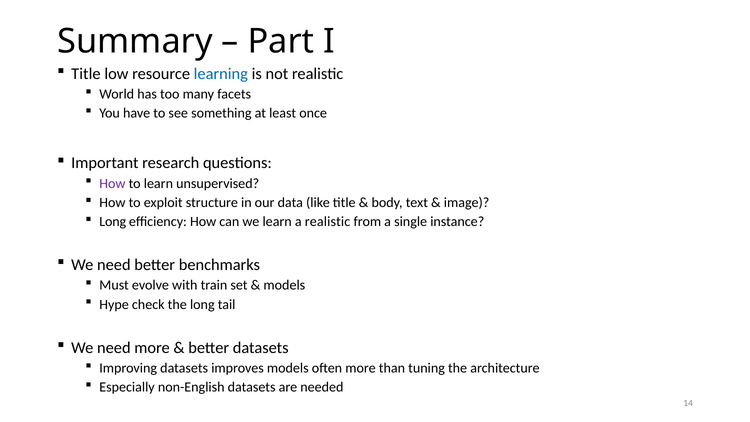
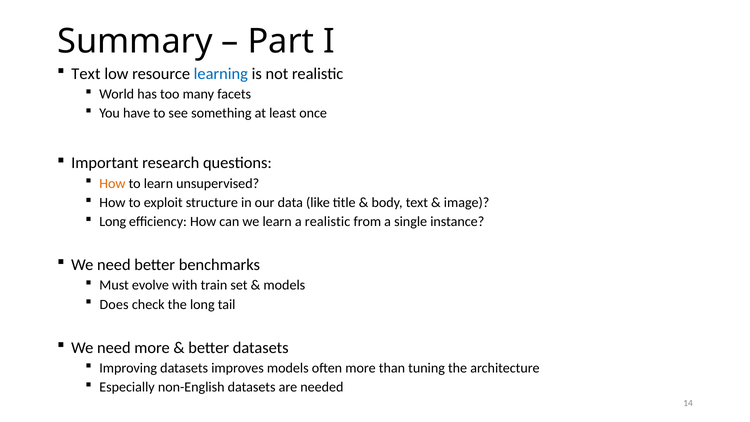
Title at (86, 74): Title -> Text
How at (112, 183) colour: purple -> orange
Hype: Hype -> Does
